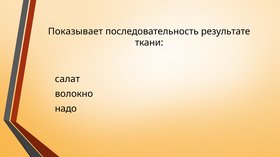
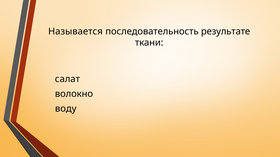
Показывает: Показывает -> Называется
надо: надо -> воду
